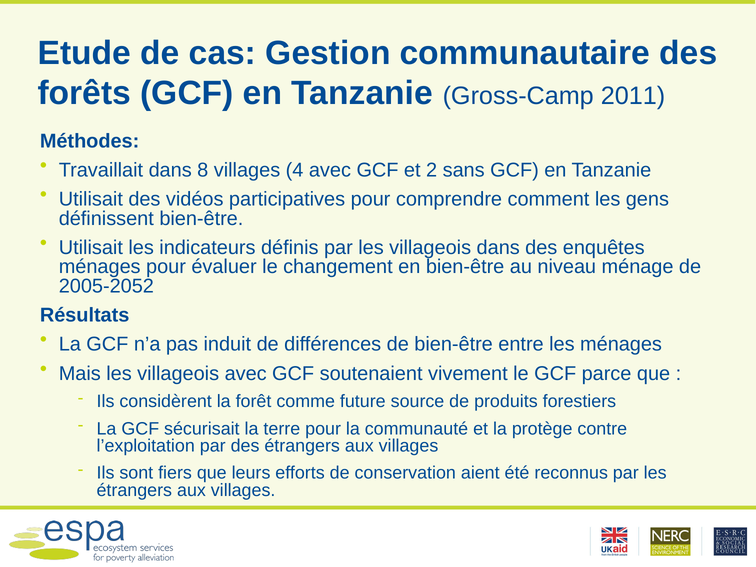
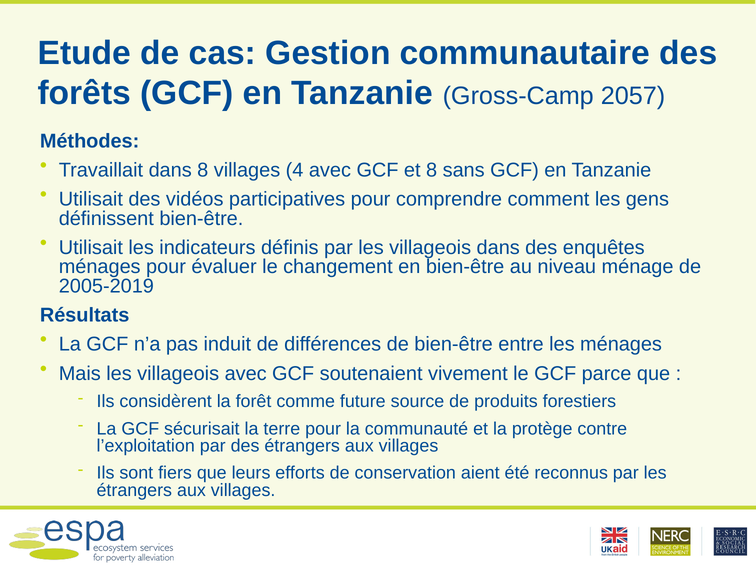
2011: 2011 -> 2057
et 2: 2 -> 8
2005-2052: 2005-2052 -> 2005-2019
